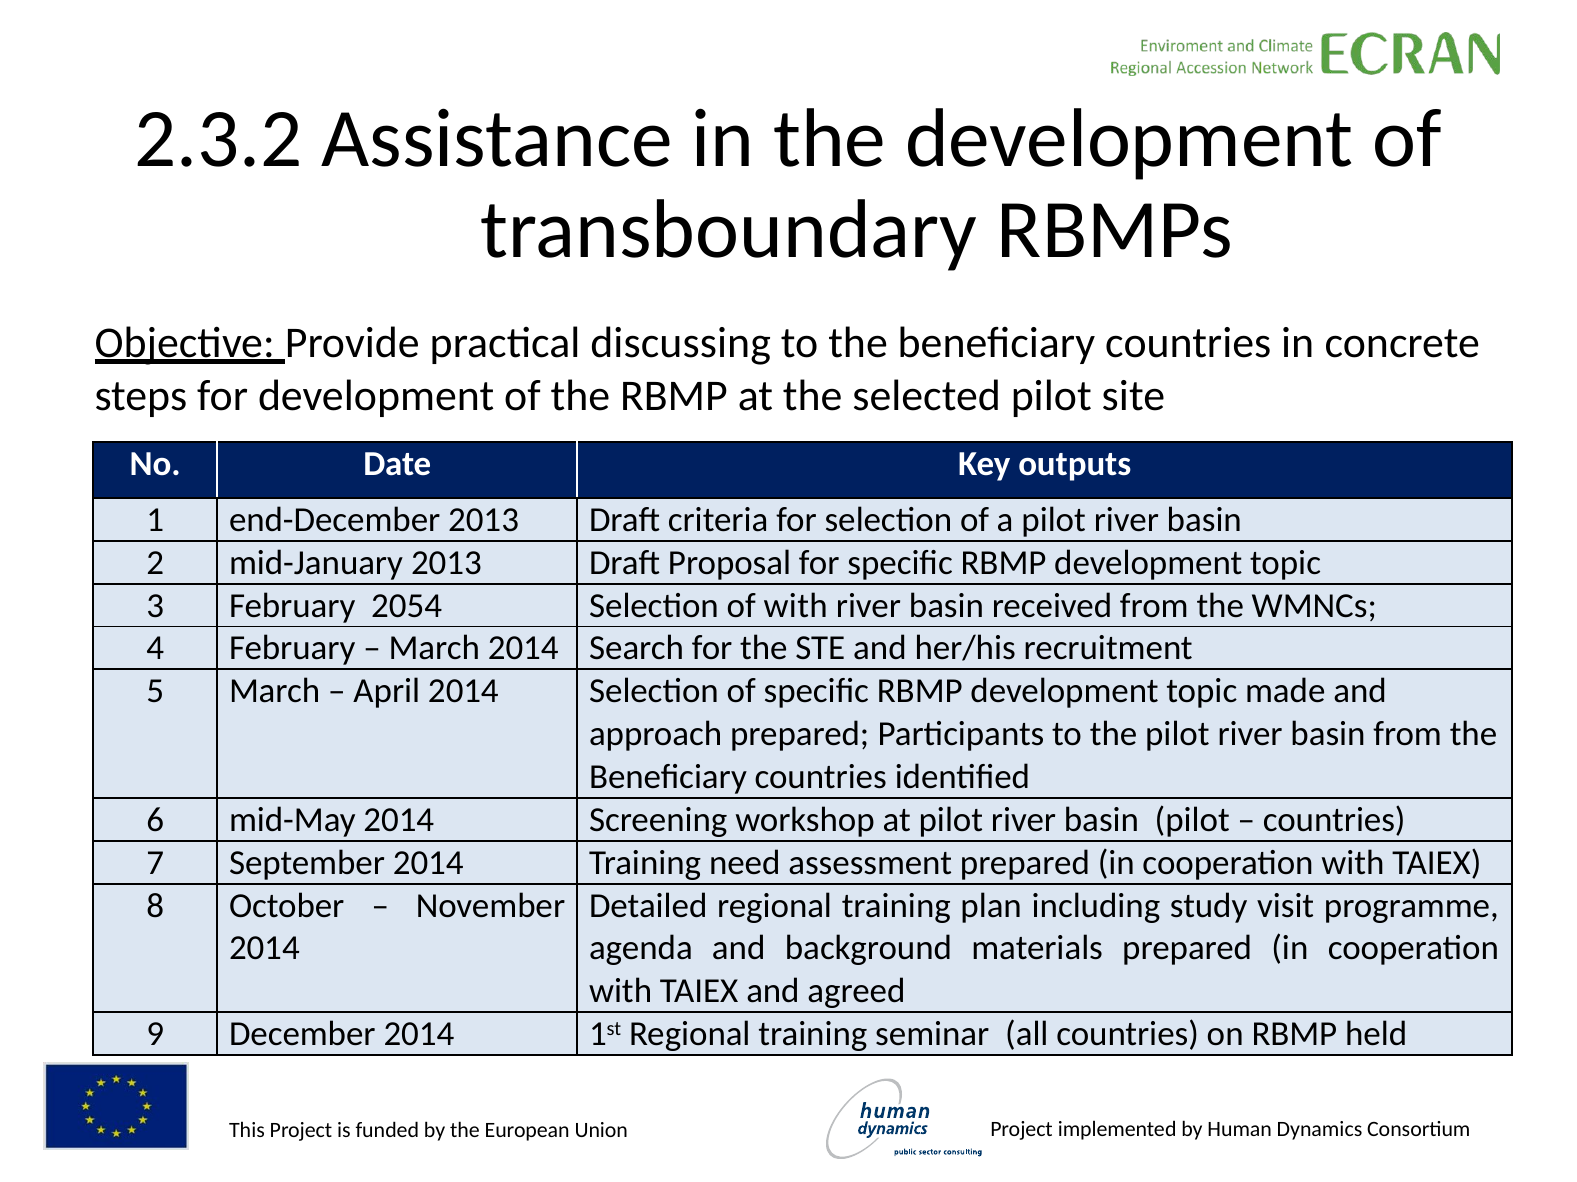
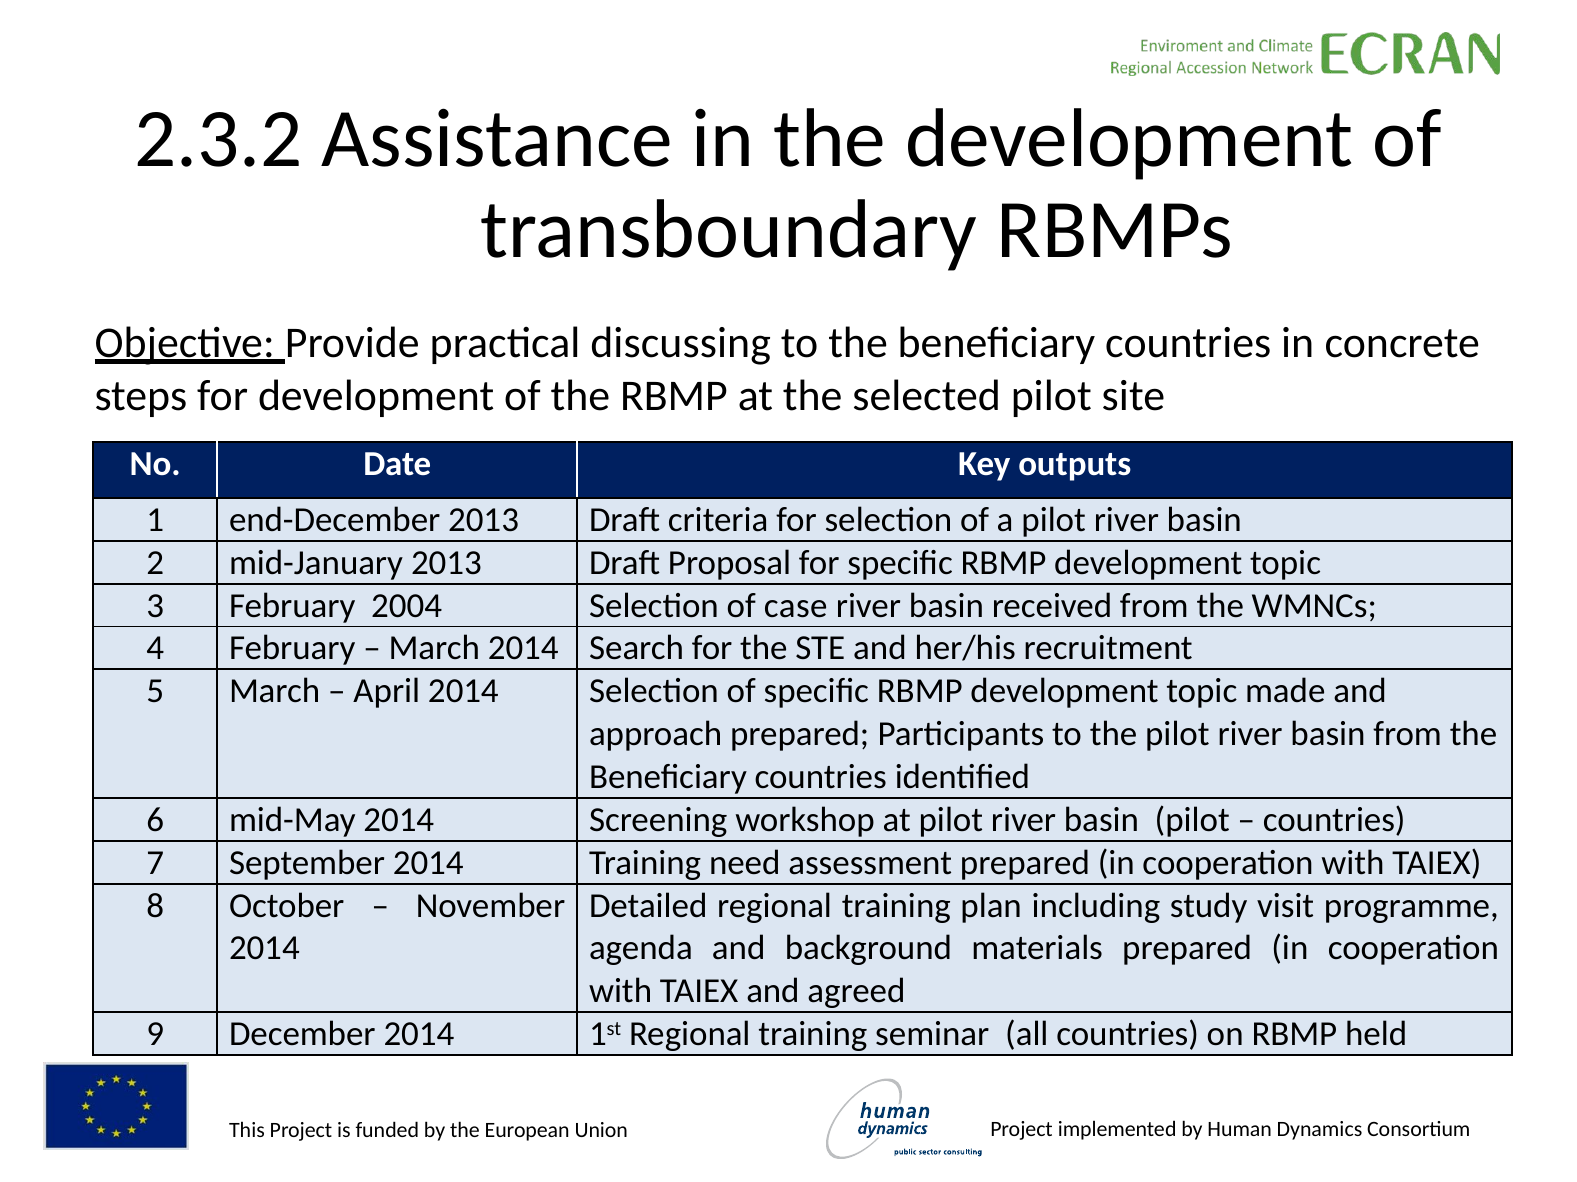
2054: 2054 -> 2004
of with: with -> case
